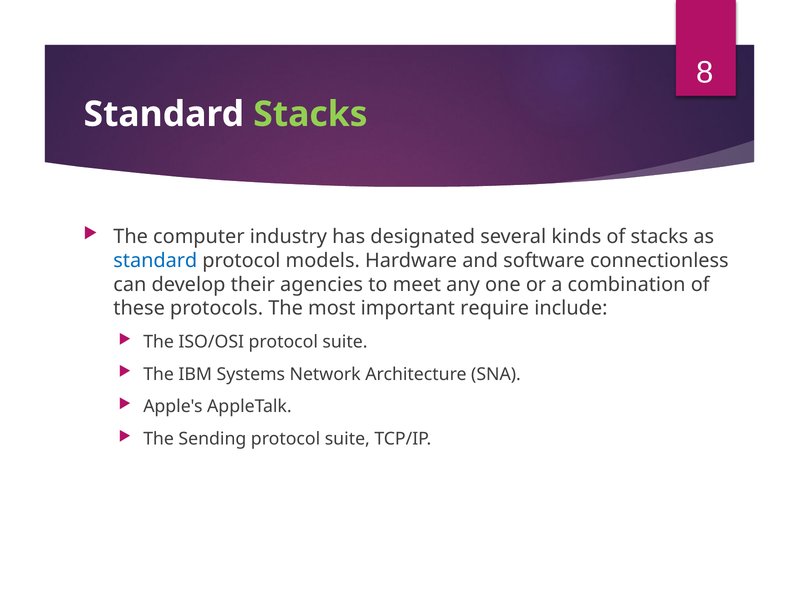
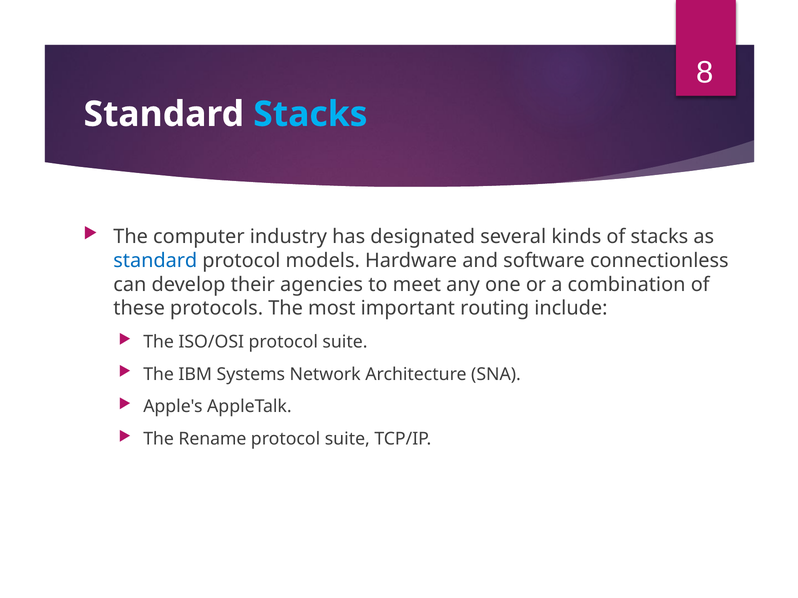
Stacks at (310, 114) colour: light green -> light blue
require: require -> routing
Sending: Sending -> Rename
